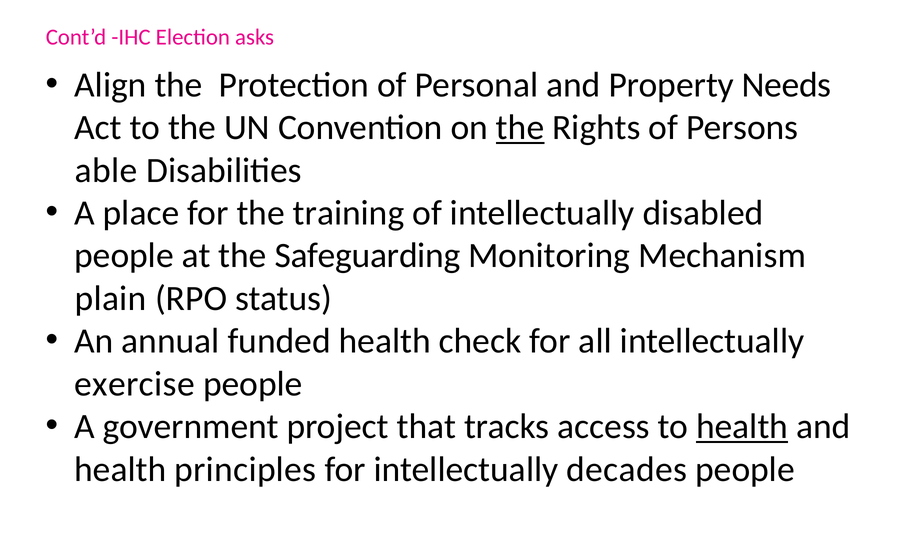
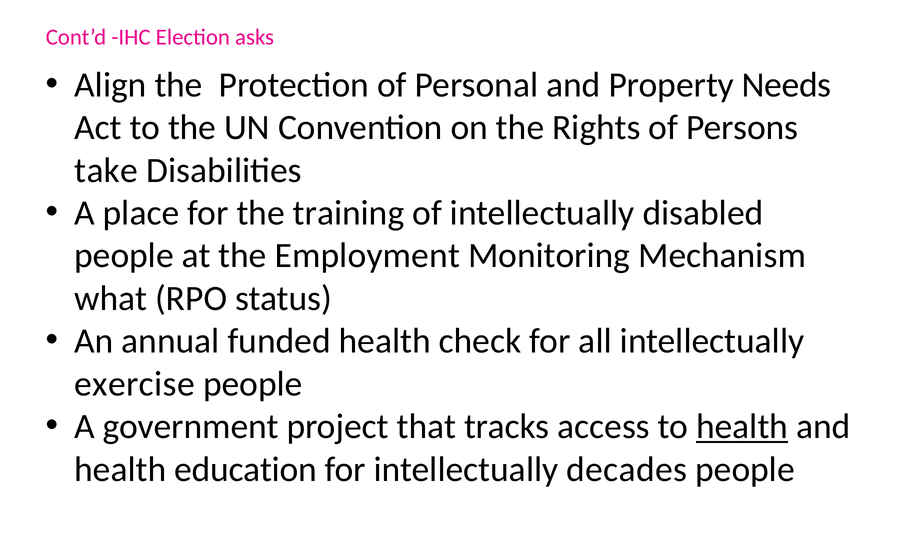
the at (520, 128) underline: present -> none
able: able -> take
Safeguarding: Safeguarding -> Employment
plain: plain -> what
principles: principles -> education
